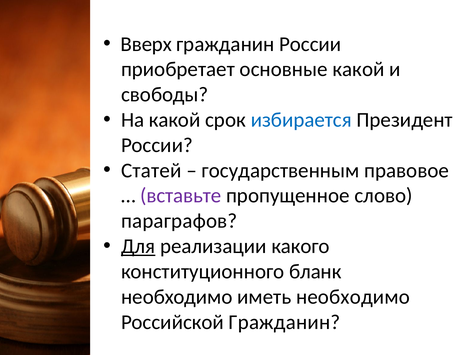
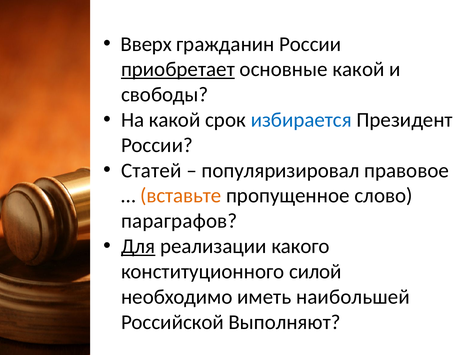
приобретает underline: none -> present
государственным: государственным -> популяризировал
вставьте colour: purple -> orange
бланк: бланк -> силой
иметь необходимо: необходимо -> наибольшей
Российской Гражданин: Гражданин -> Выполняют
